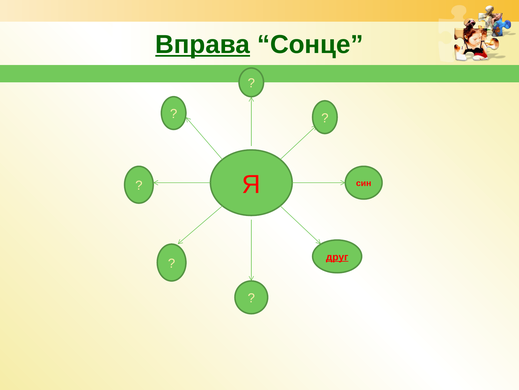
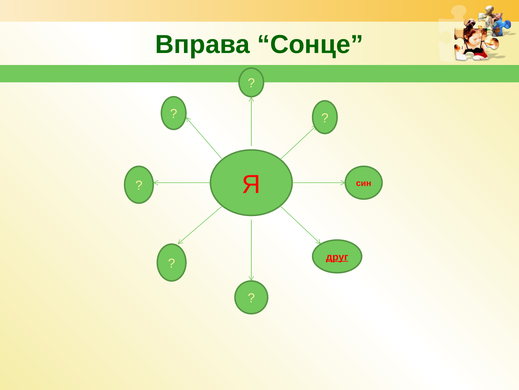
Вправа underline: present -> none
